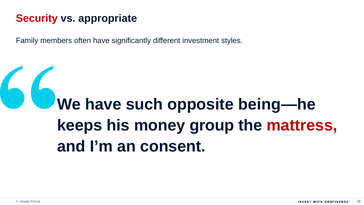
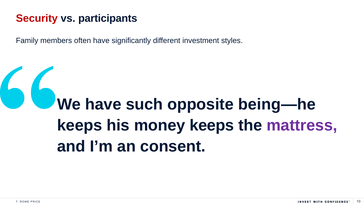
appropriate: appropriate -> participants
money group: group -> keeps
mattress colour: red -> purple
